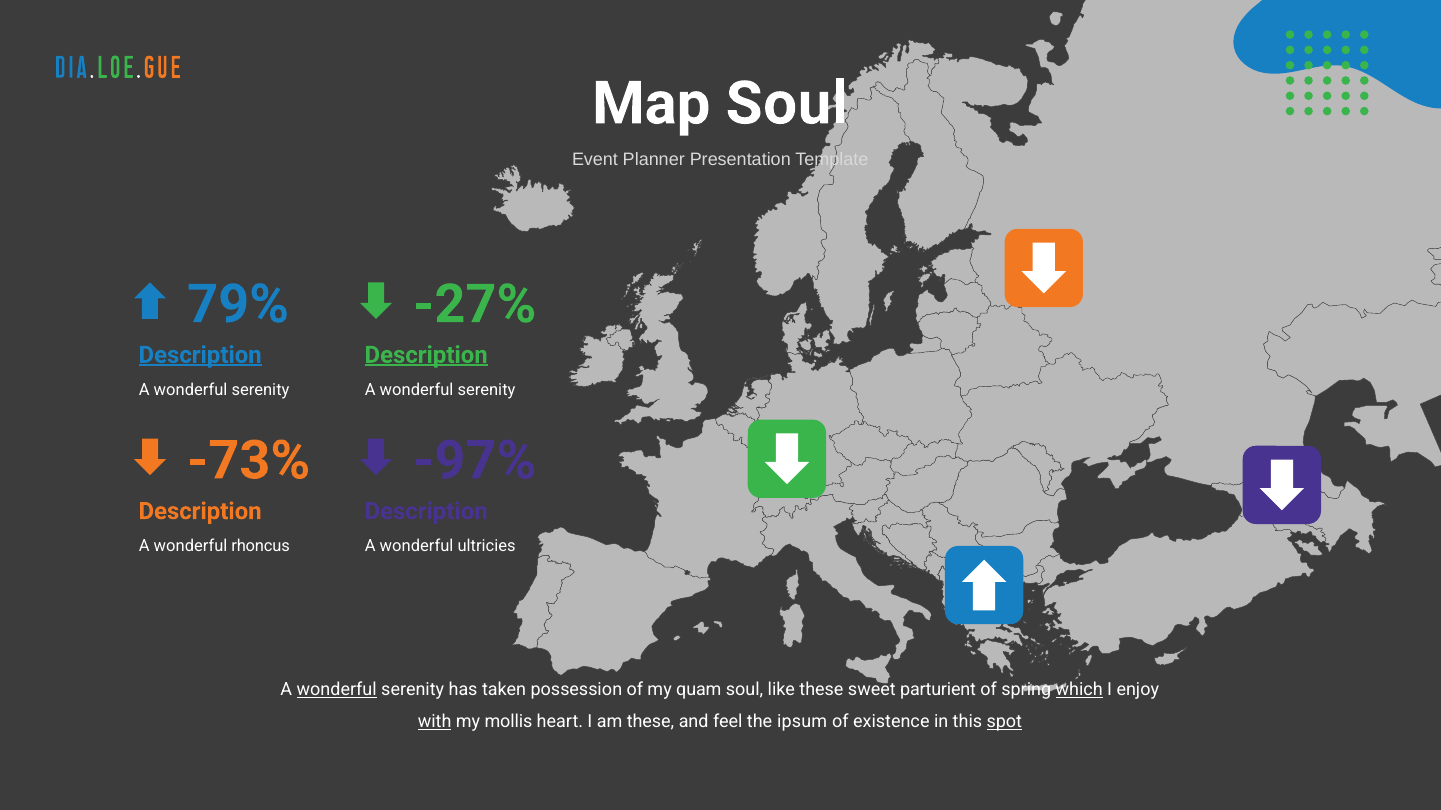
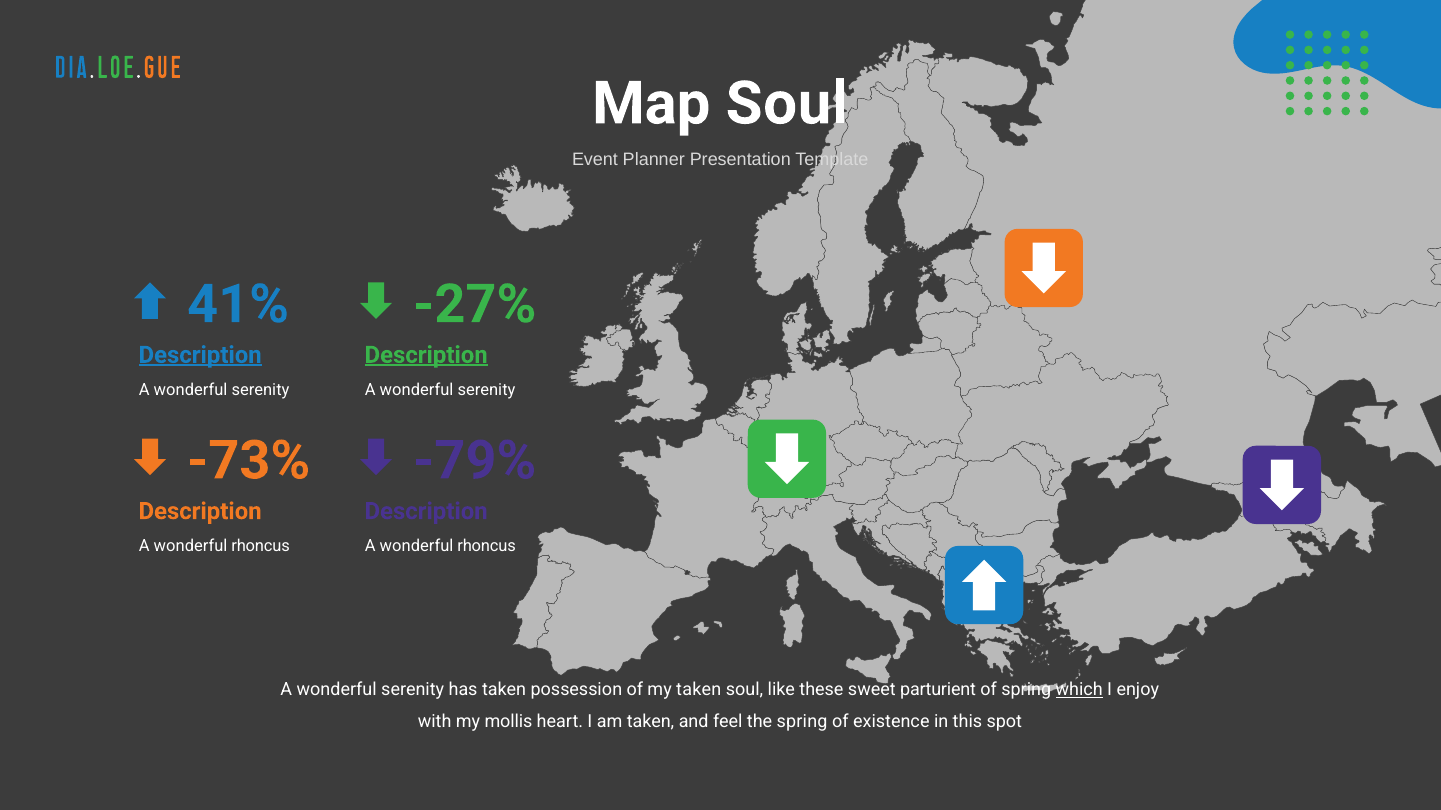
79%: 79% -> 41%
-97%: -97% -> -79%
ultricies at (487, 547): ultricies -> rhoncus
wonderful at (337, 690) underline: present -> none
my quam: quam -> taken
with underline: present -> none
am these: these -> taken
the ipsum: ipsum -> spring
spot underline: present -> none
